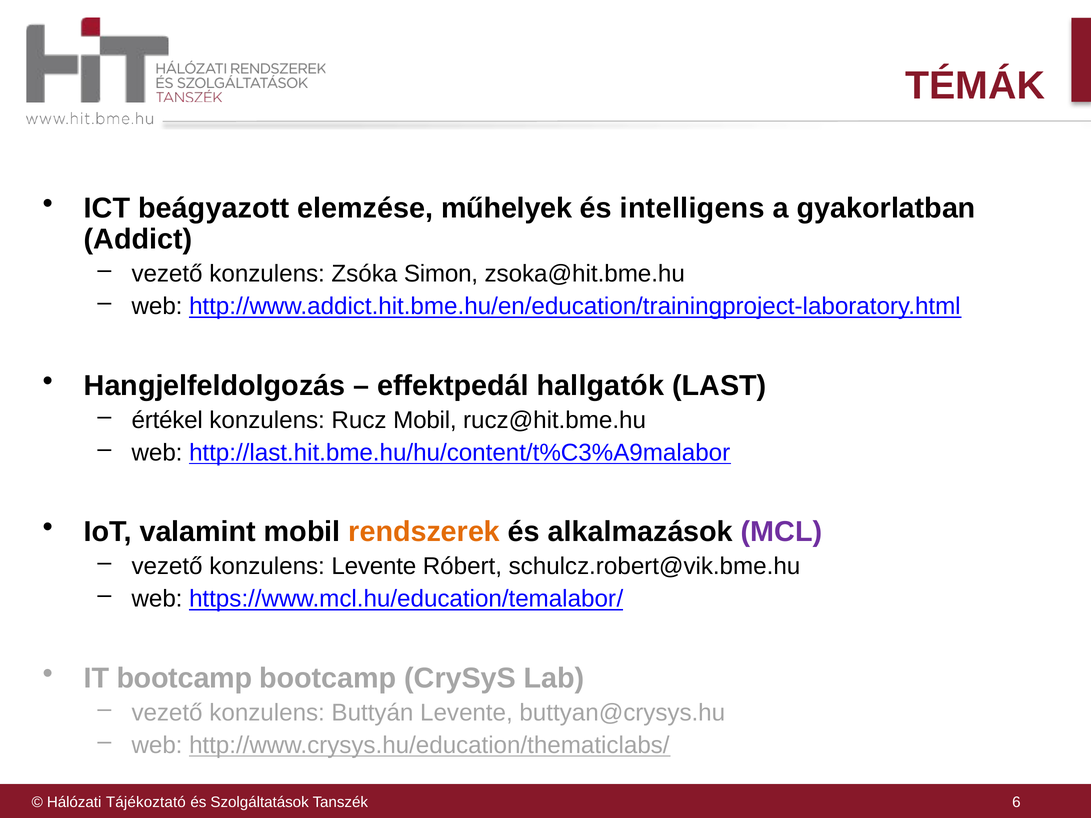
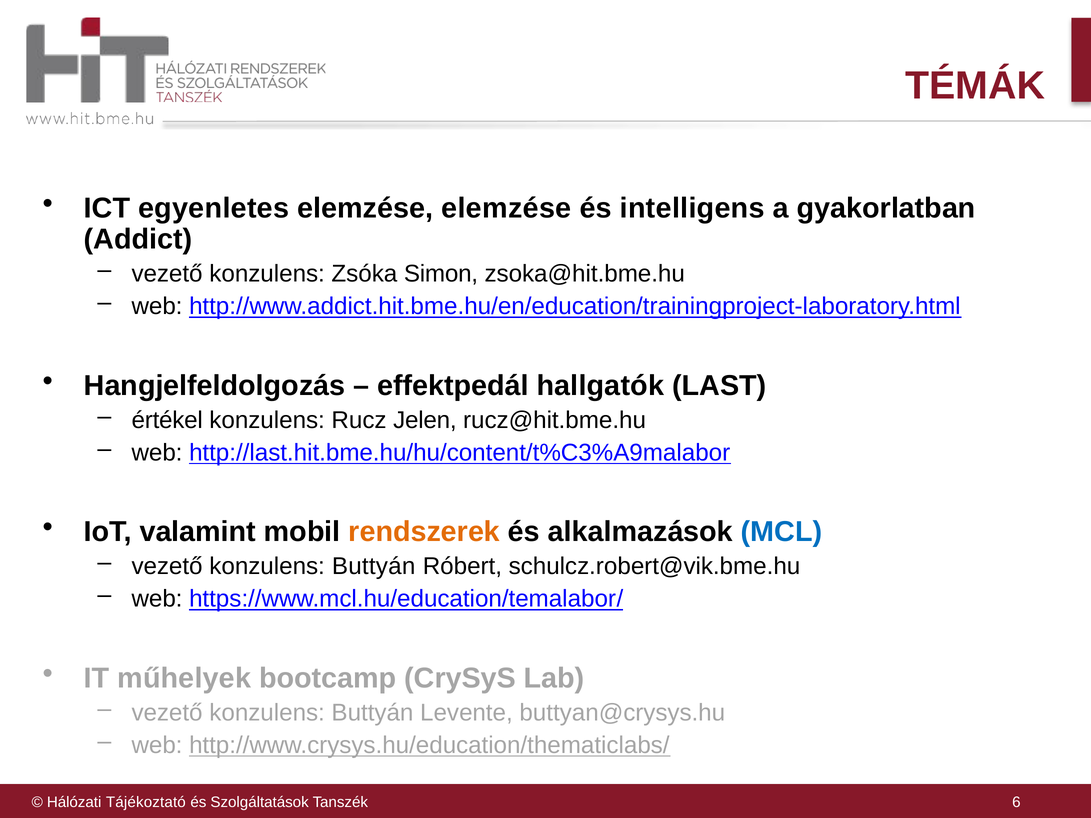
beágyazott: beágyazott -> egyenletes
elemzése műhelyek: műhelyek -> elemzése
Rucz Mobil: Mobil -> Jelen
MCL colour: purple -> blue
Levente at (374, 566): Levente -> Buttyán
IT bootcamp: bootcamp -> műhelyek
